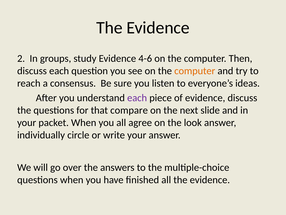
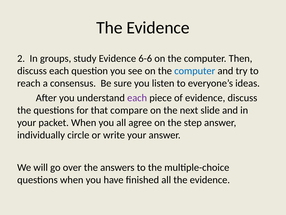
4-6: 4-6 -> 6-6
computer at (195, 71) colour: orange -> blue
look: look -> step
